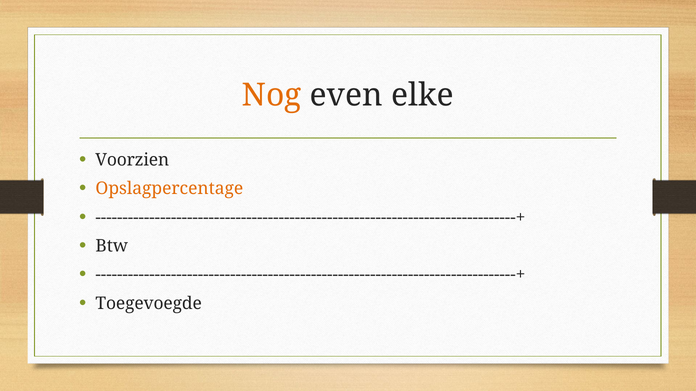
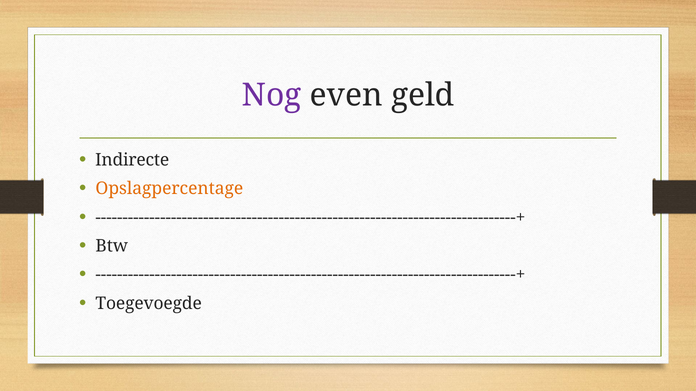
Nog colour: orange -> purple
elke: elke -> geld
Voorzien: Voorzien -> Indirecte
